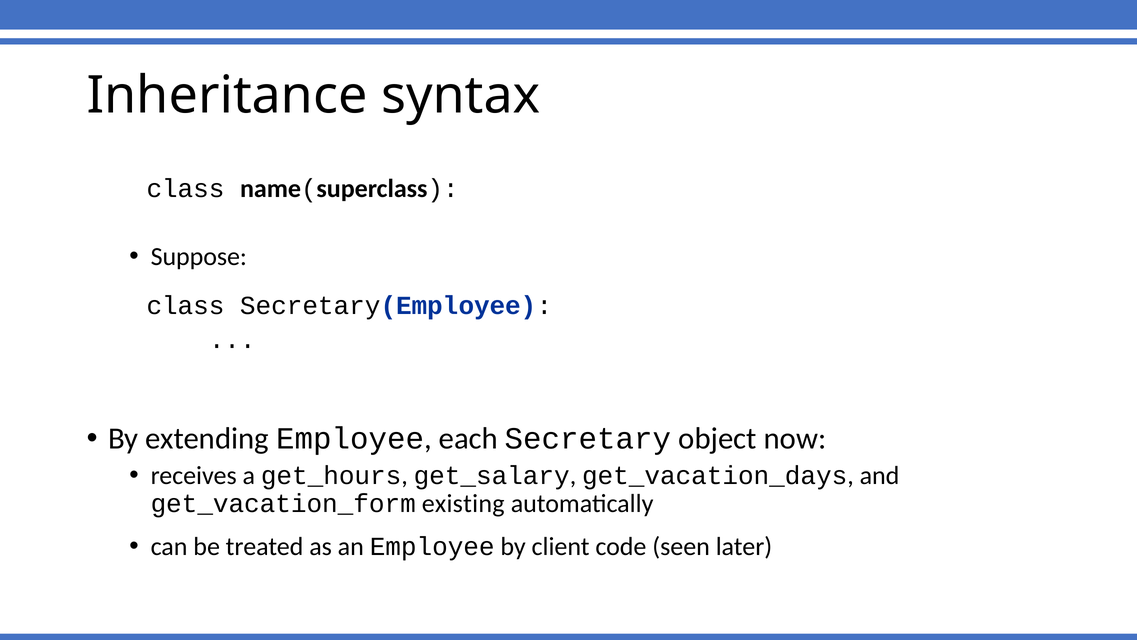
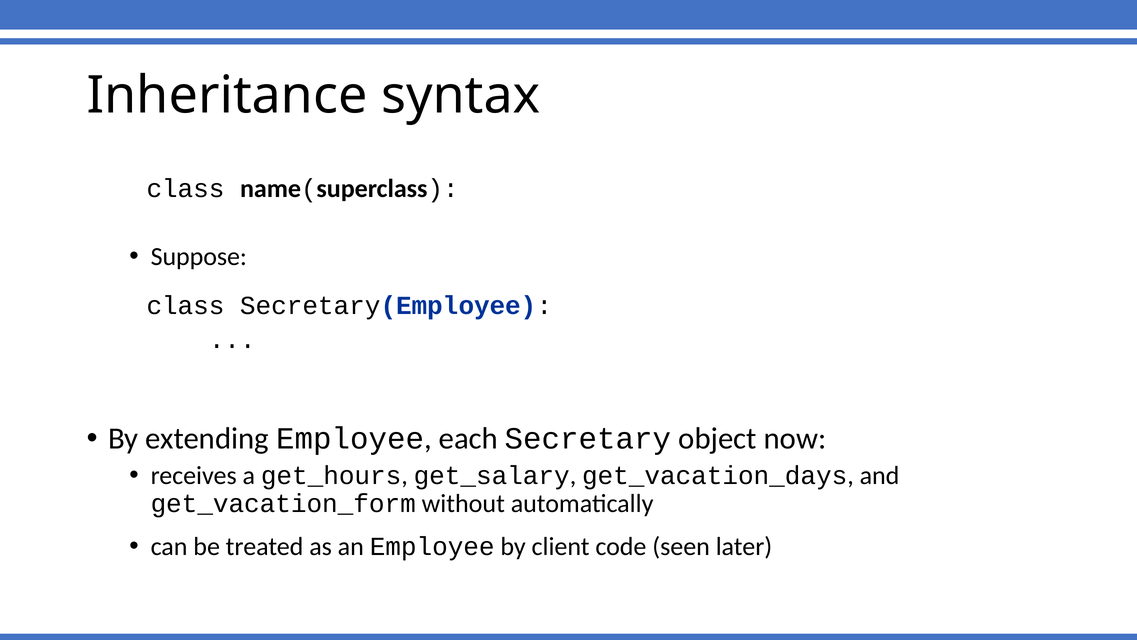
existing: existing -> without
